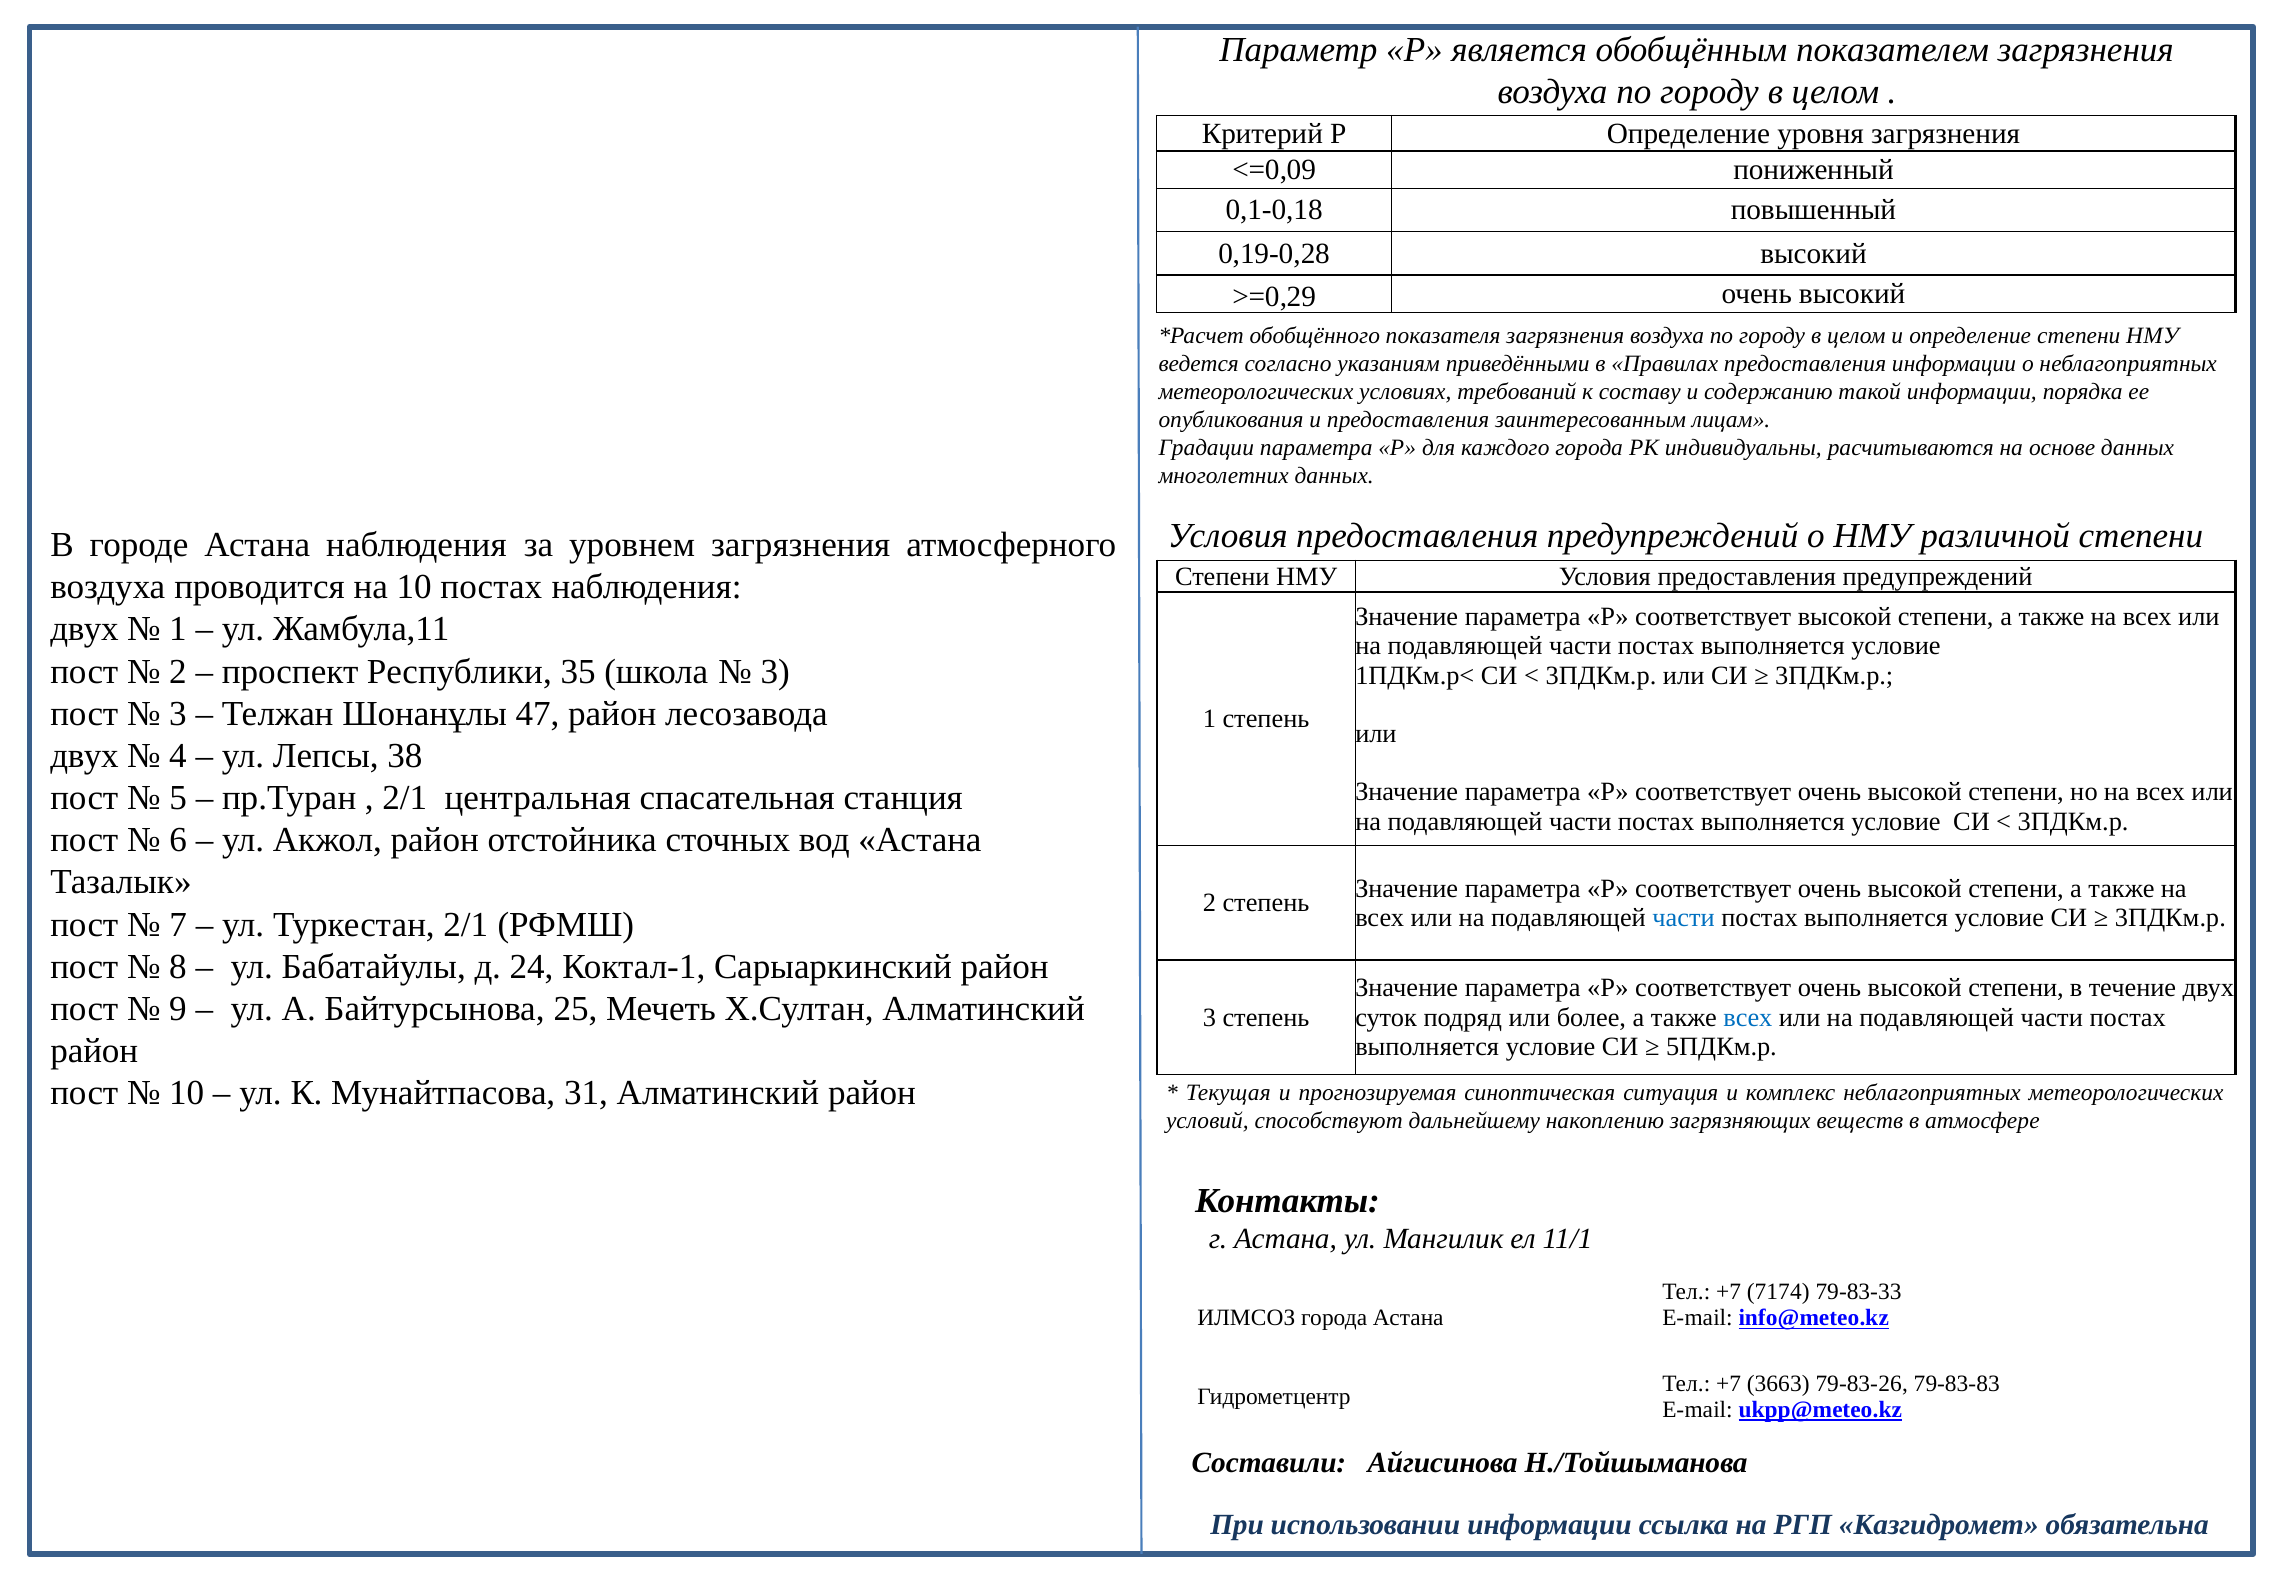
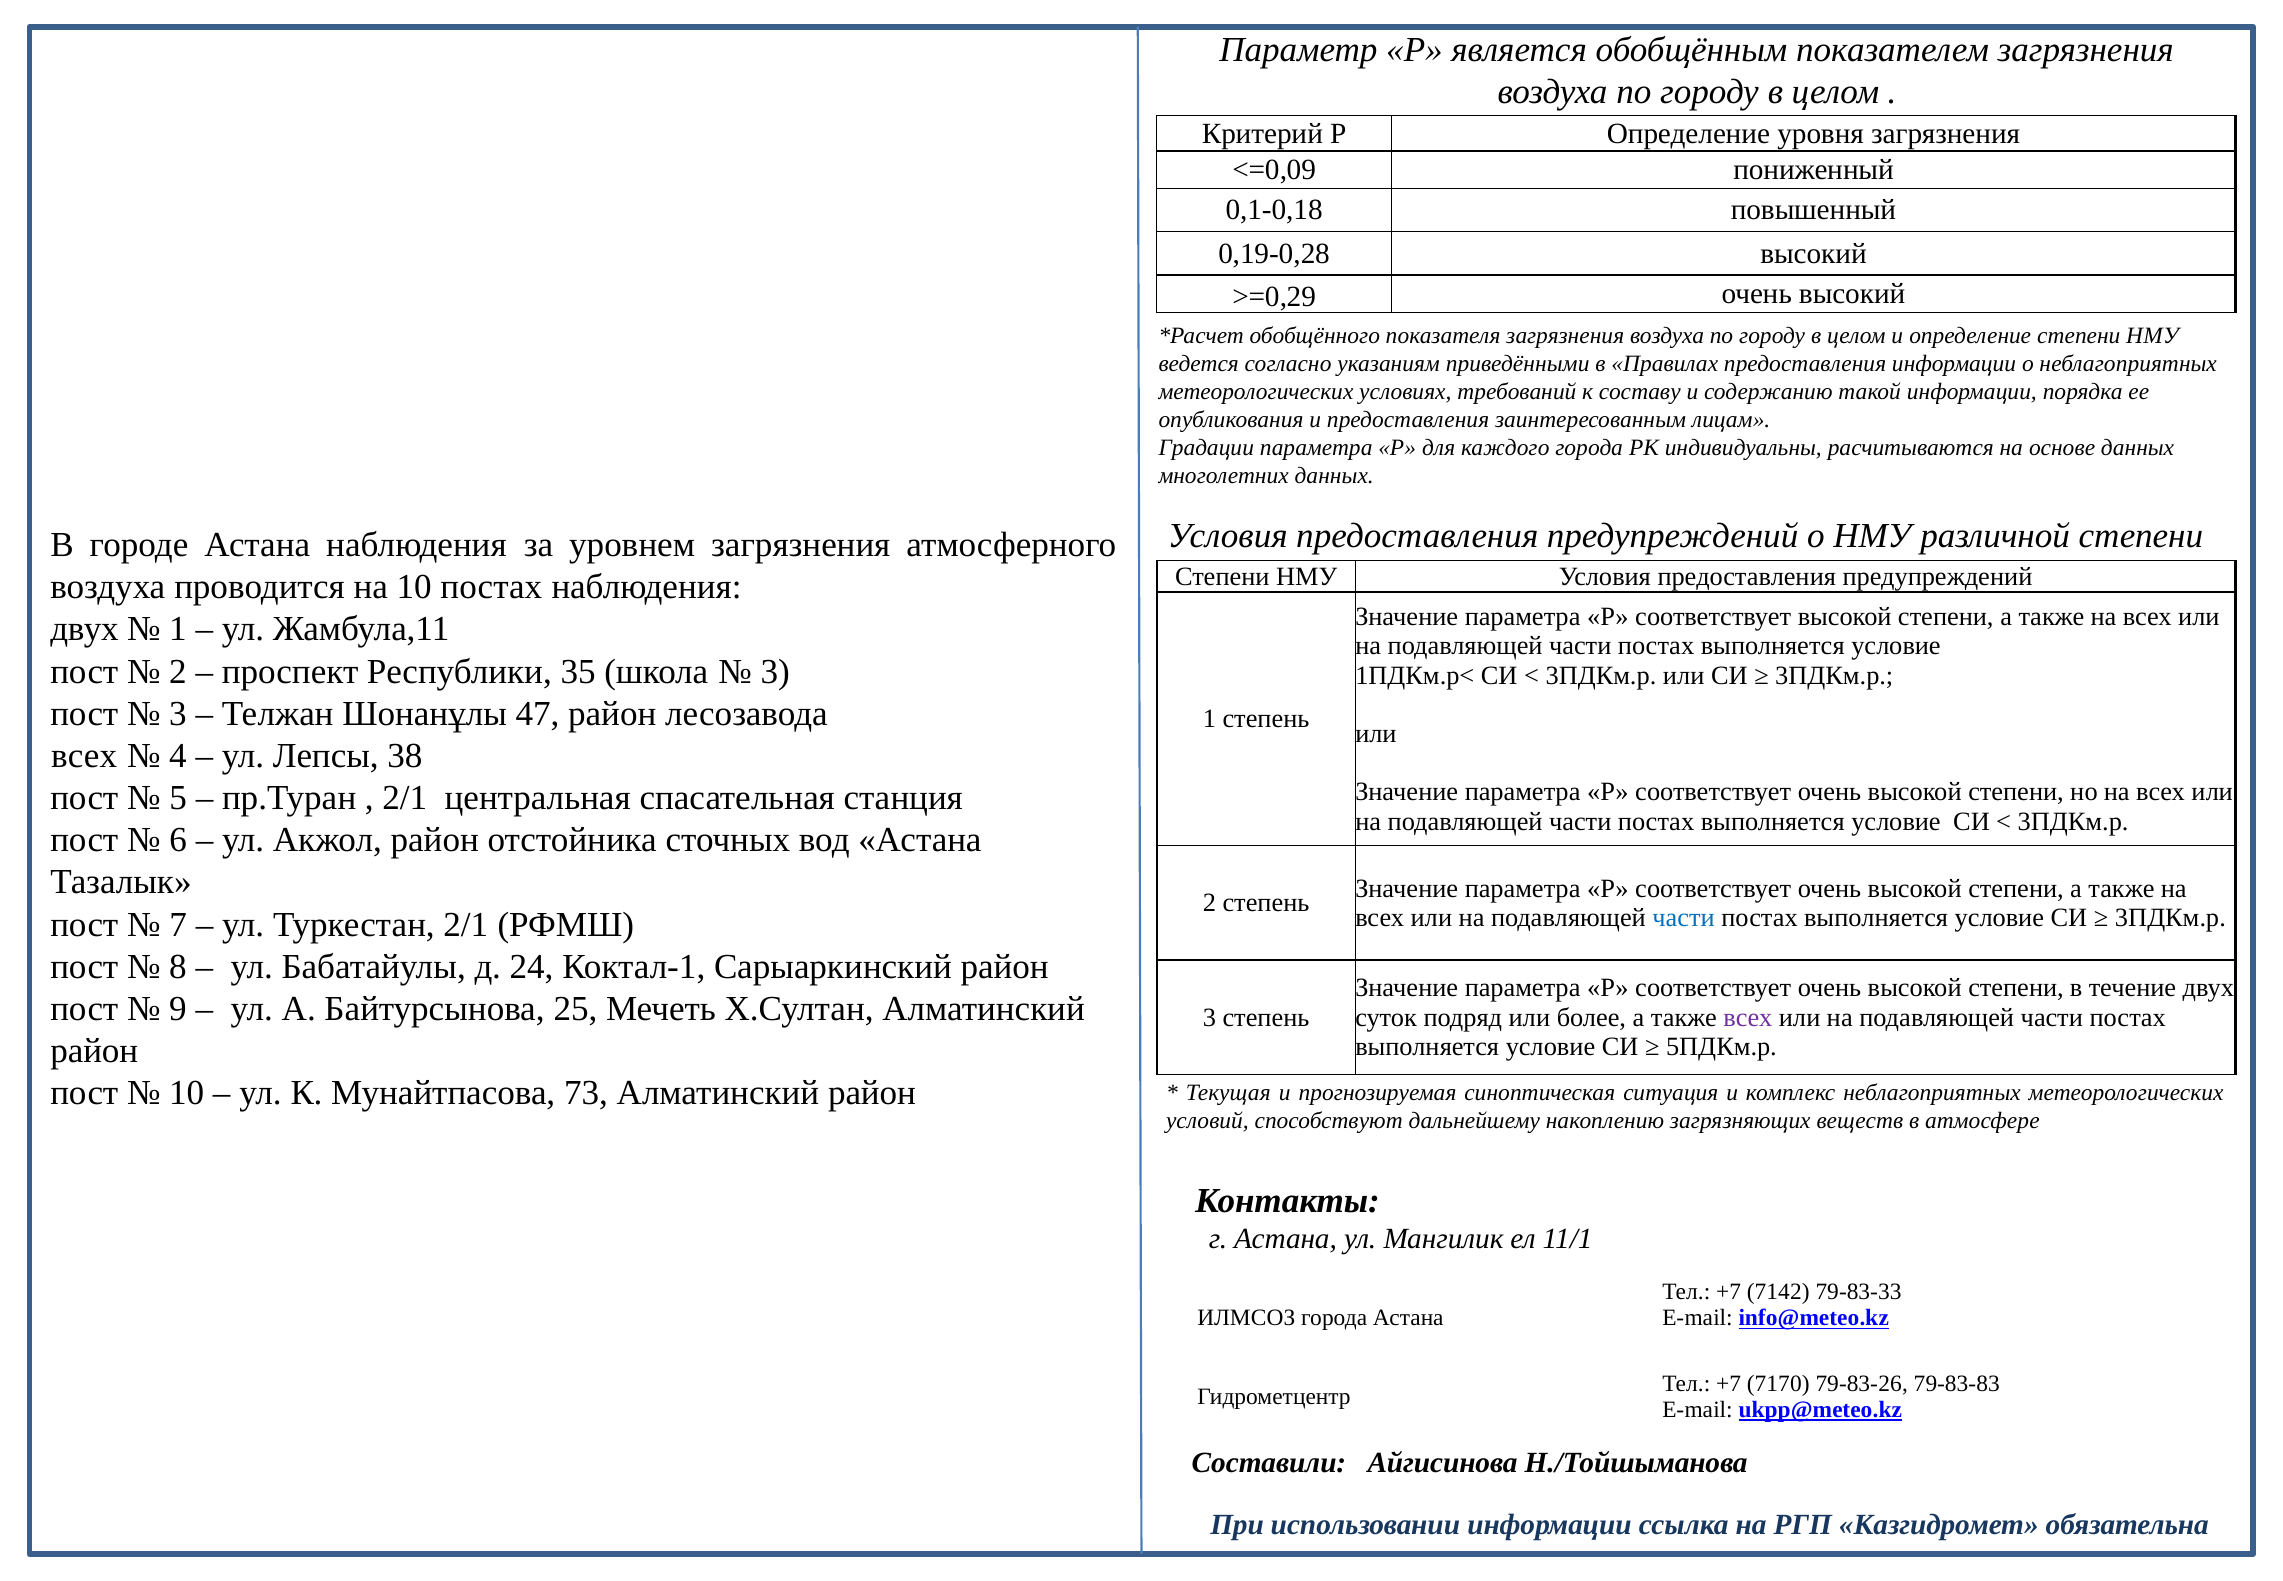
двух at (84, 756): двух -> всех
всех at (1748, 1017) colour: blue -> purple
31: 31 -> 73
7174: 7174 -> 7142
3663: 3663 -> 7170
